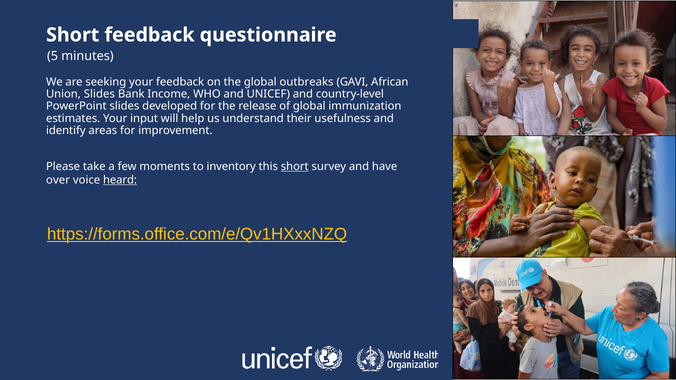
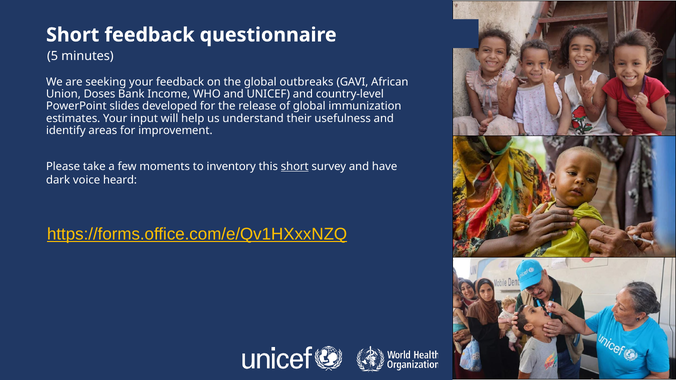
Union Slides: Slides -> Doses
over: over -> dark
heard underline: present -> none
